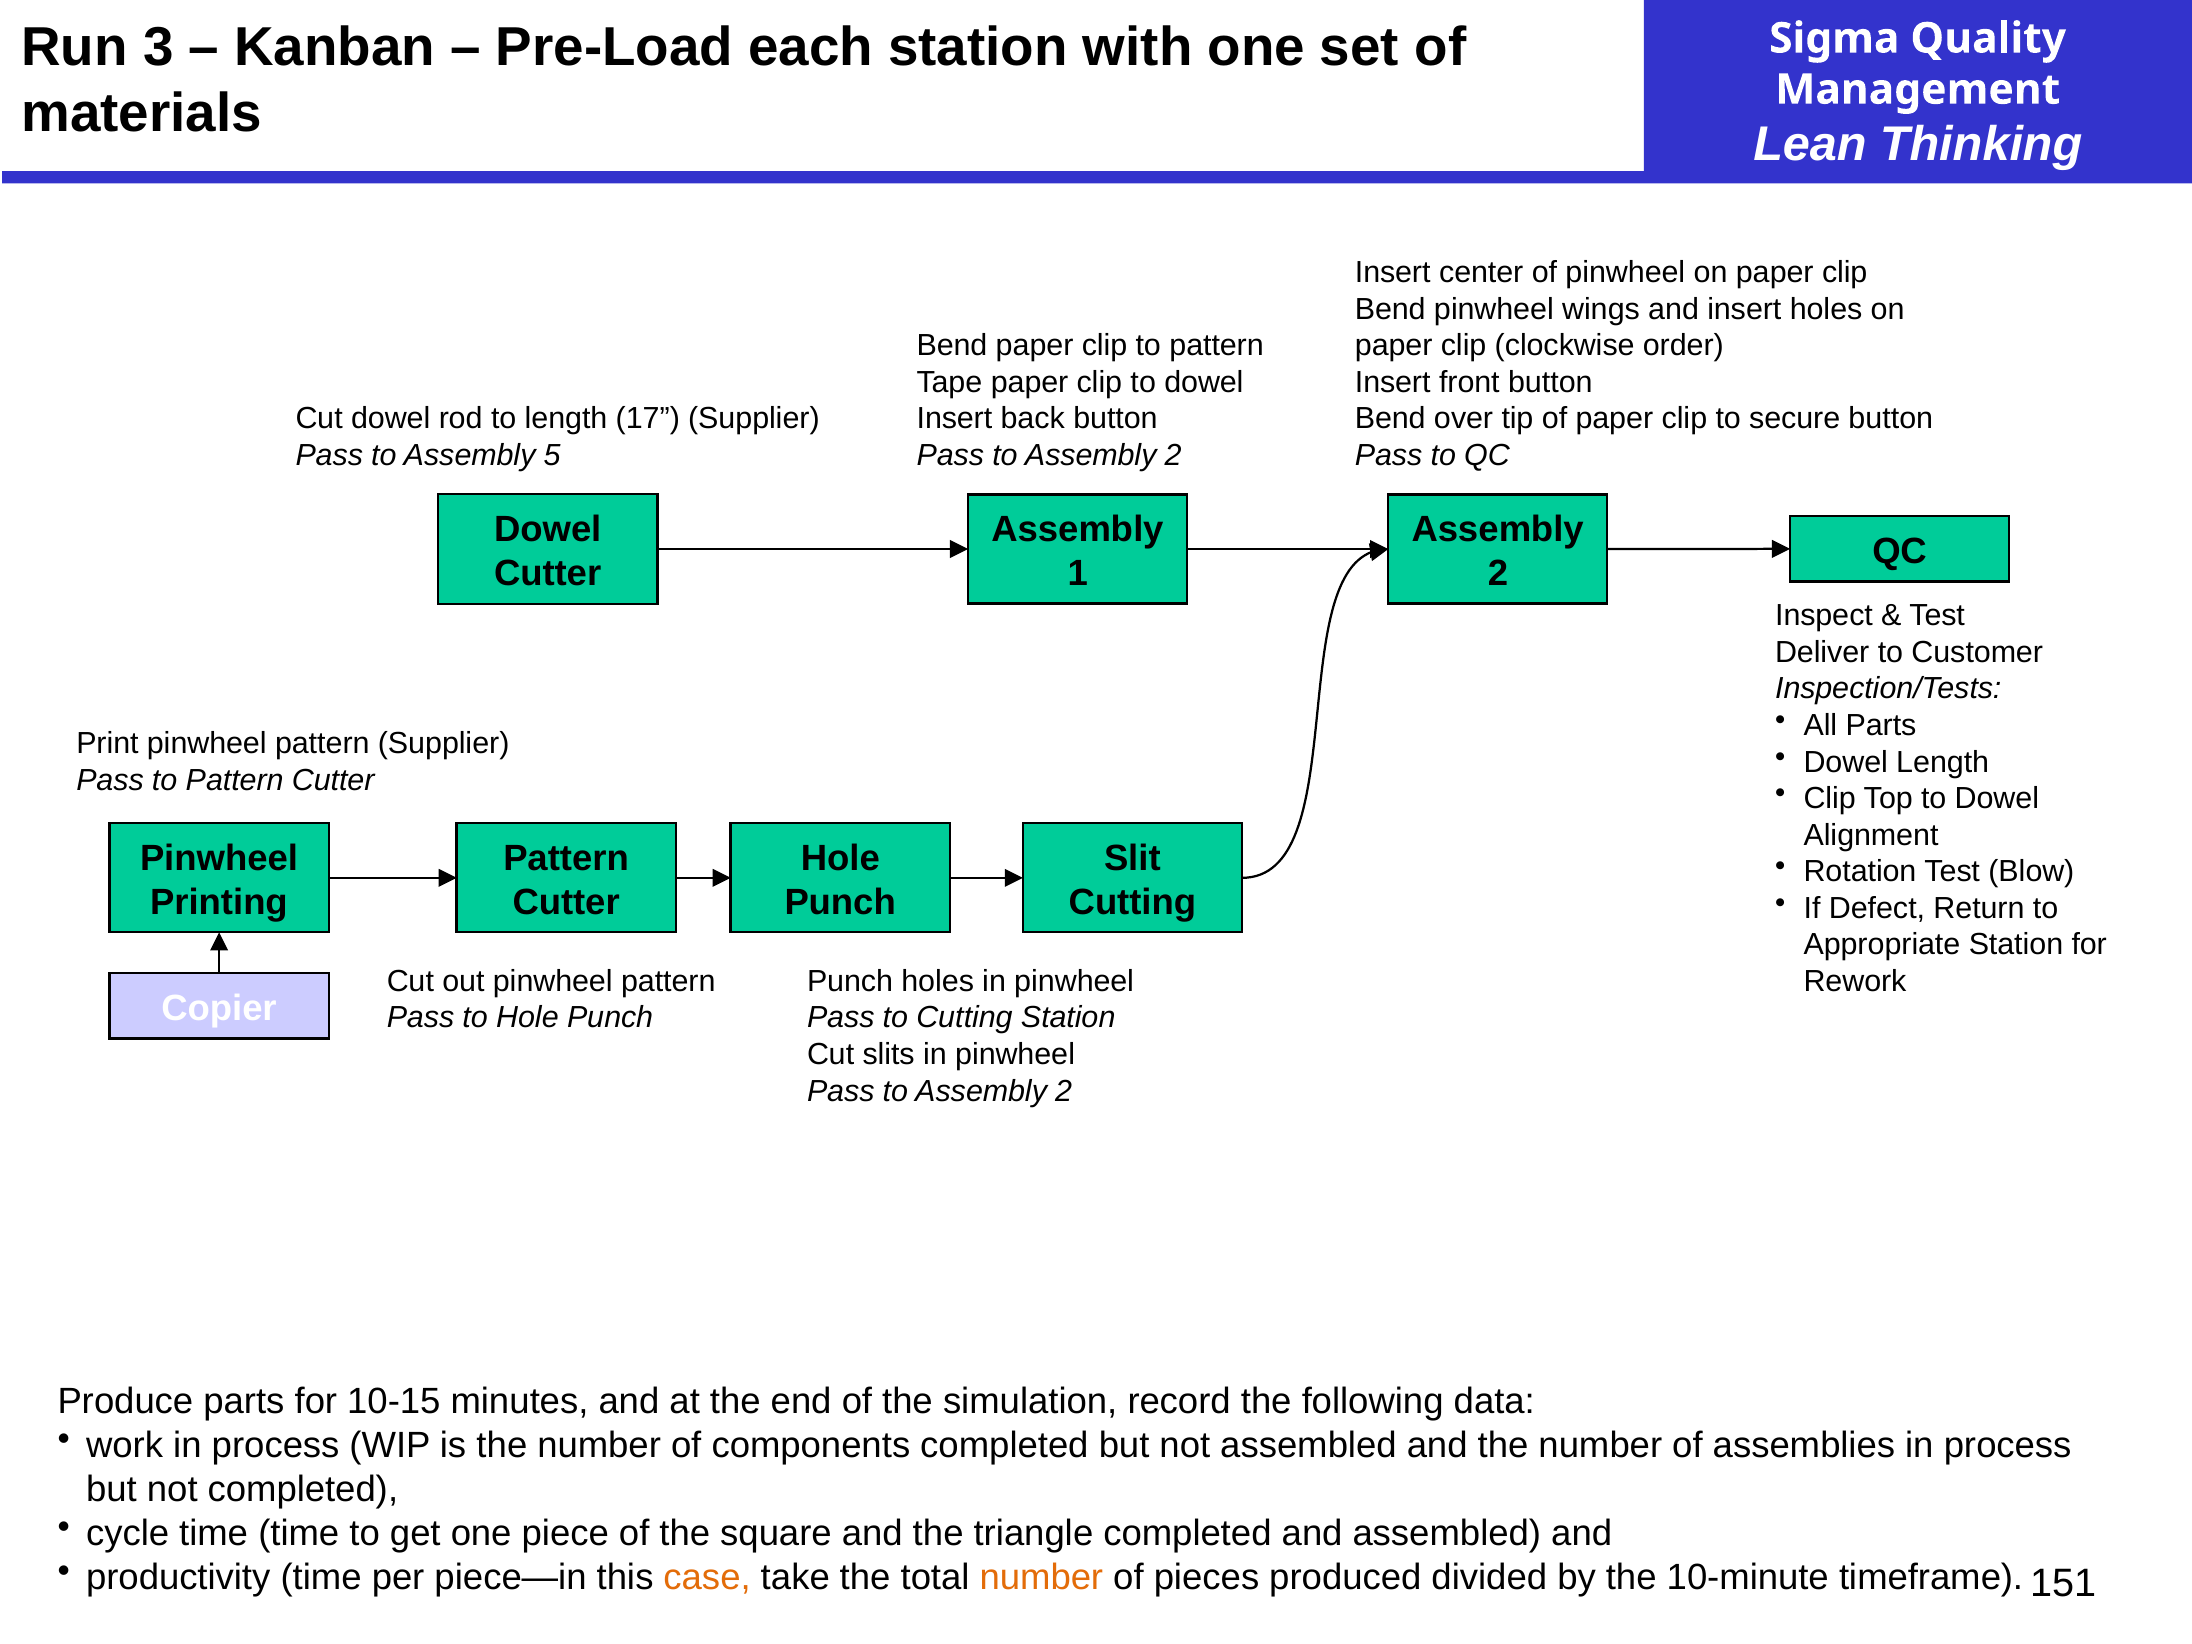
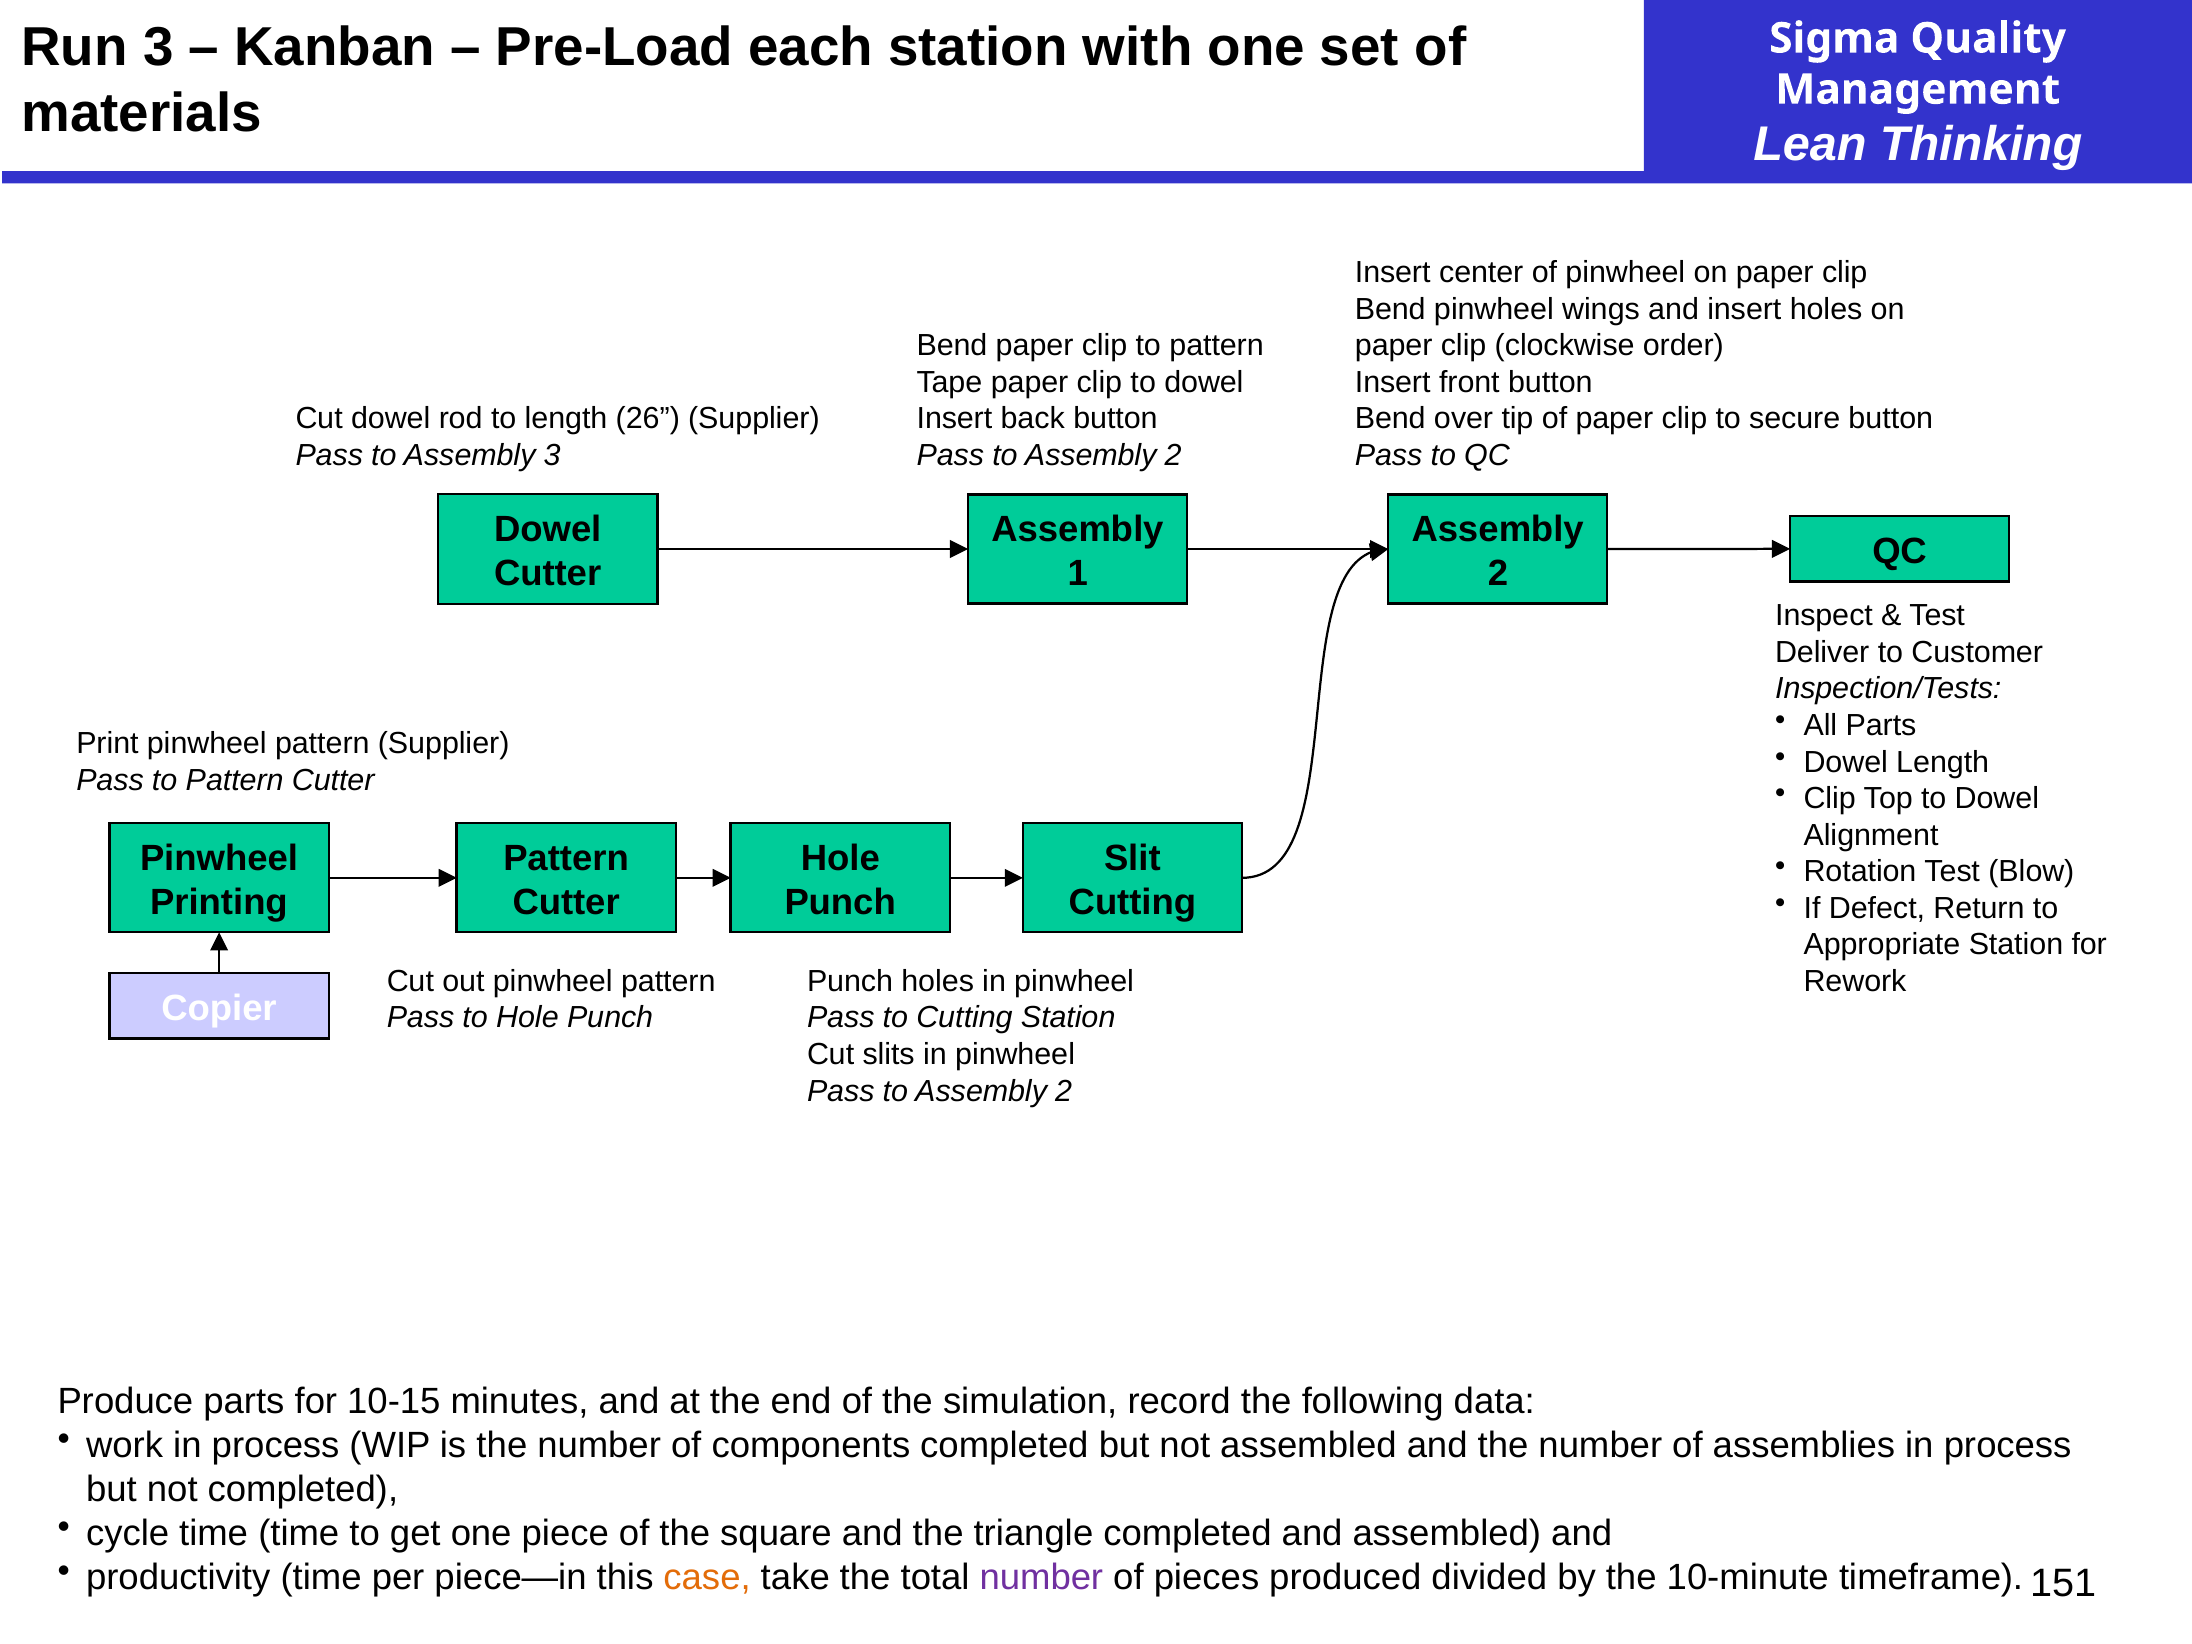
17: 17 -> 26
Assembly 5: 5 -> 3
number at (1041, 1577) colour: orange -> purple
